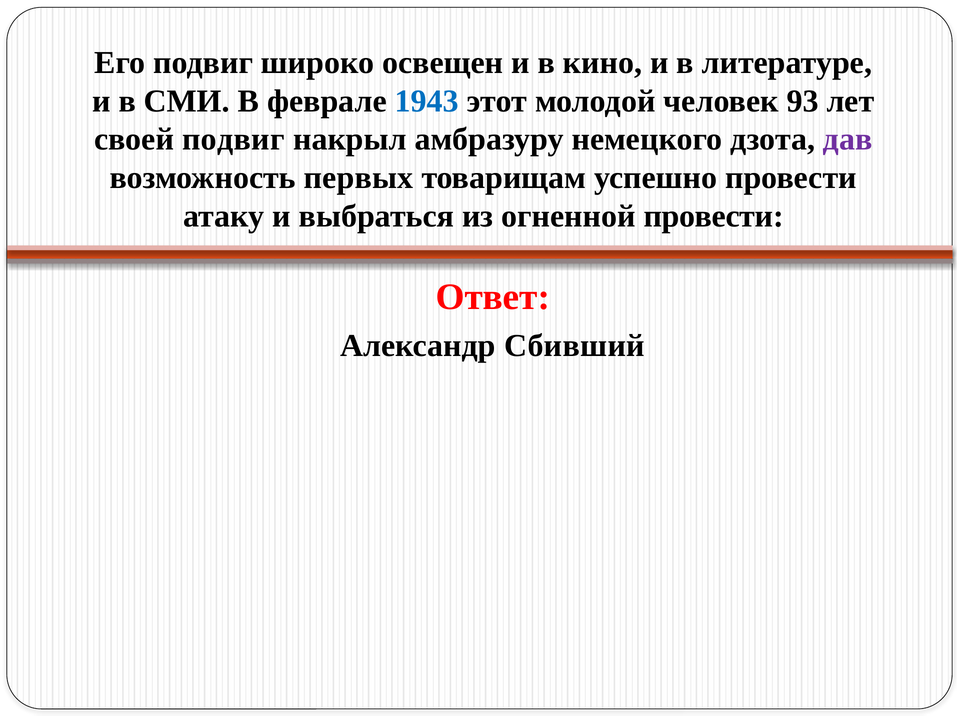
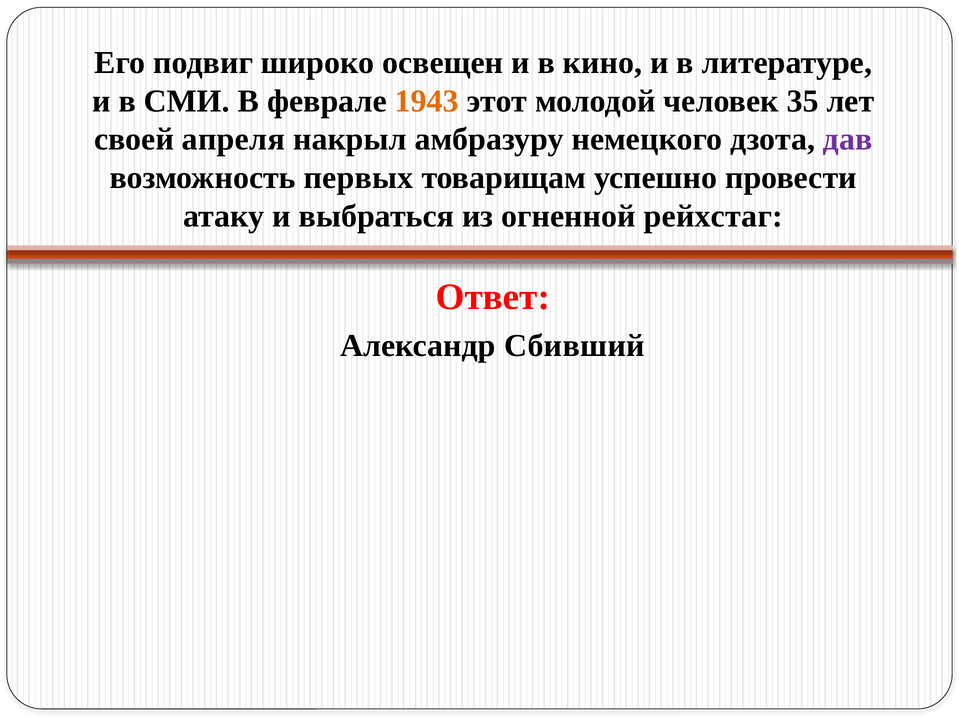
1943 colour: blue -> orange
93: 93 -> 35
своей подвиг: подвиг -> апреля
огненной провести: провести -> рейхстаг
